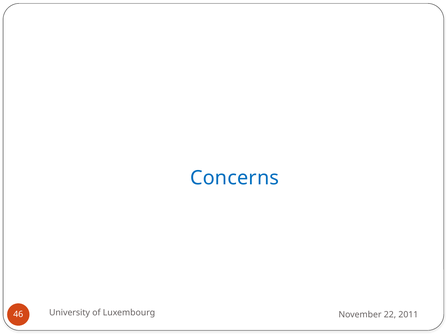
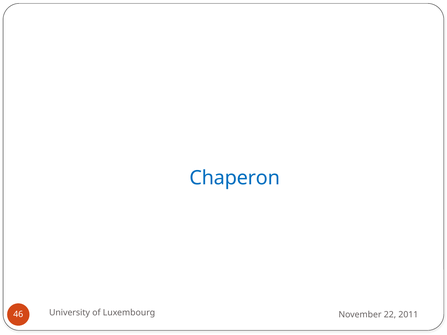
Concerns: Concerns -> Chaperon
